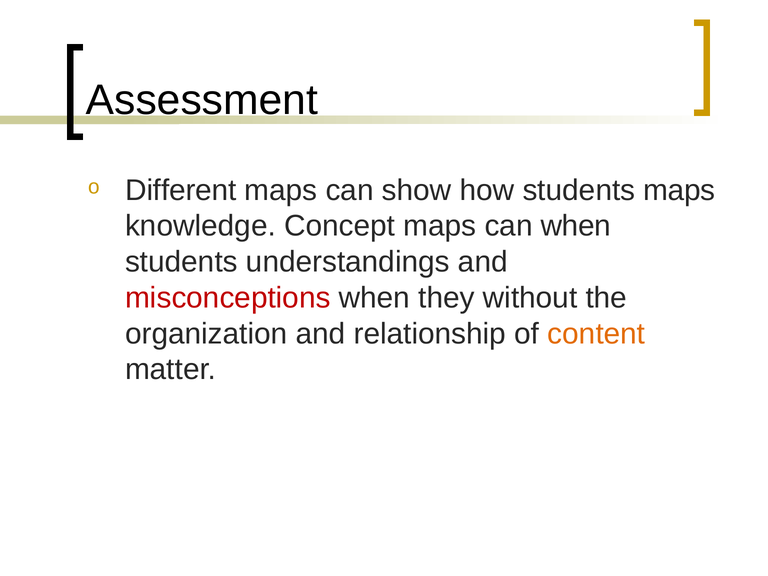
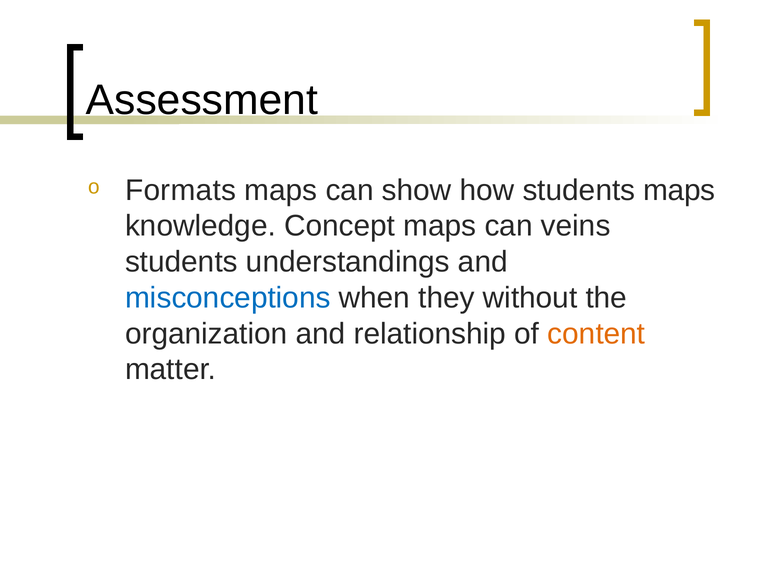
Different: Different -> Formats
can when: when -> veins
misconceptions colour: red -> blue
